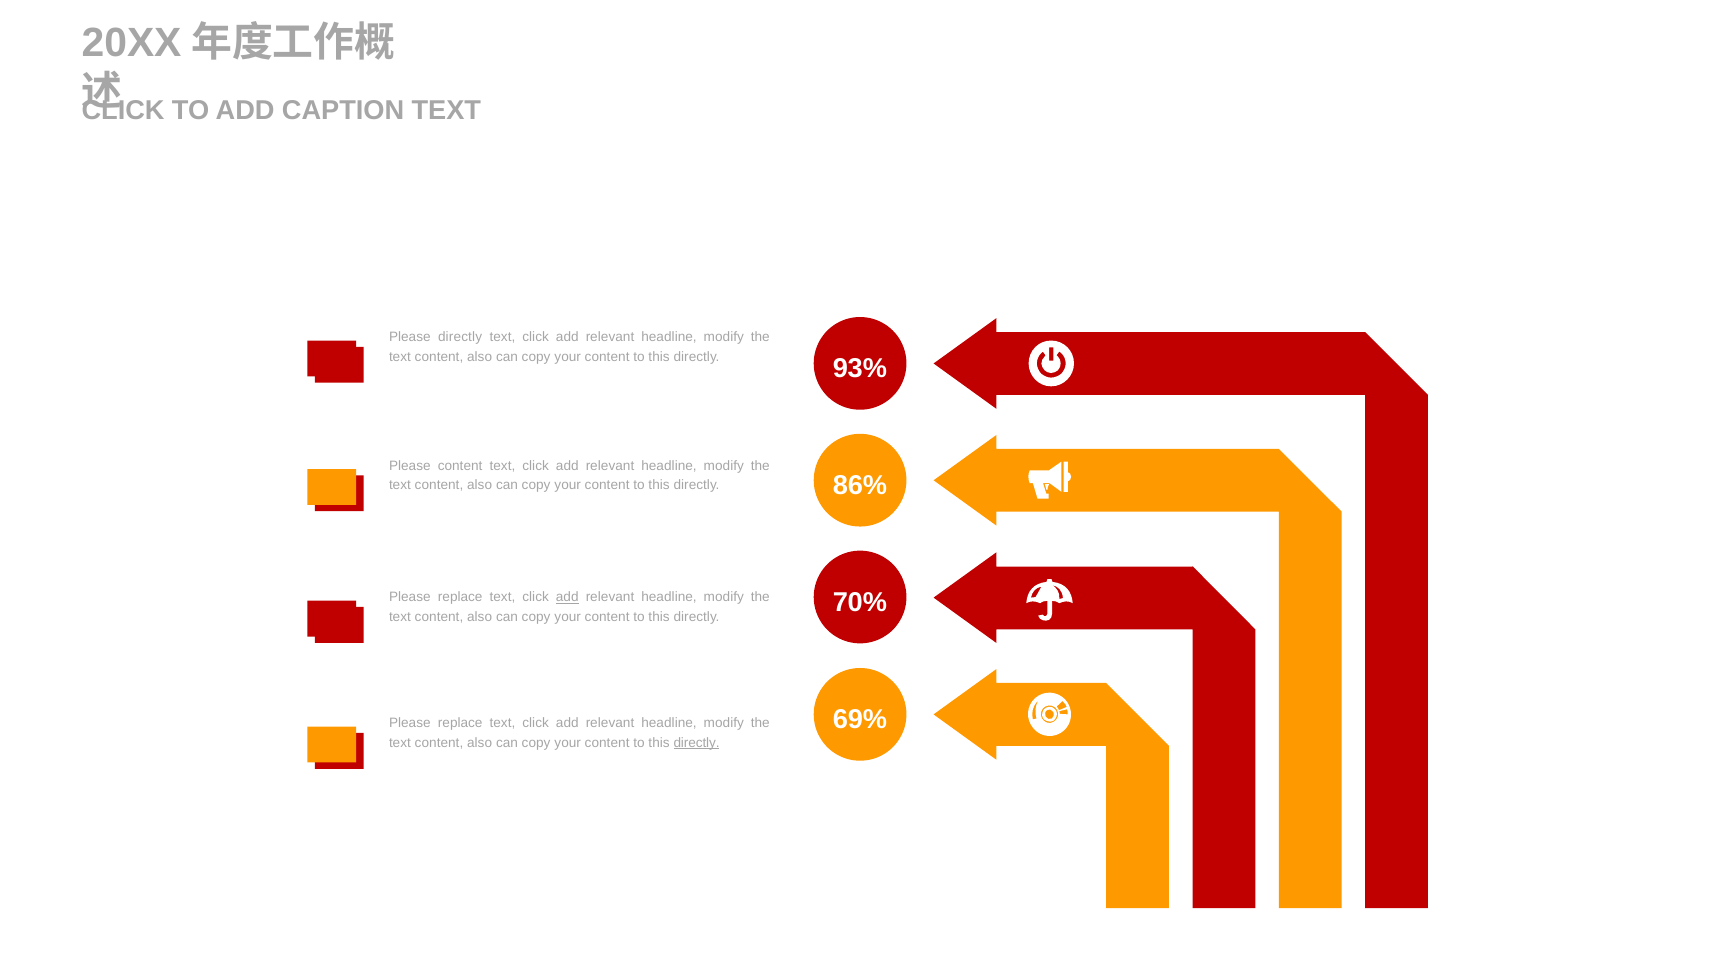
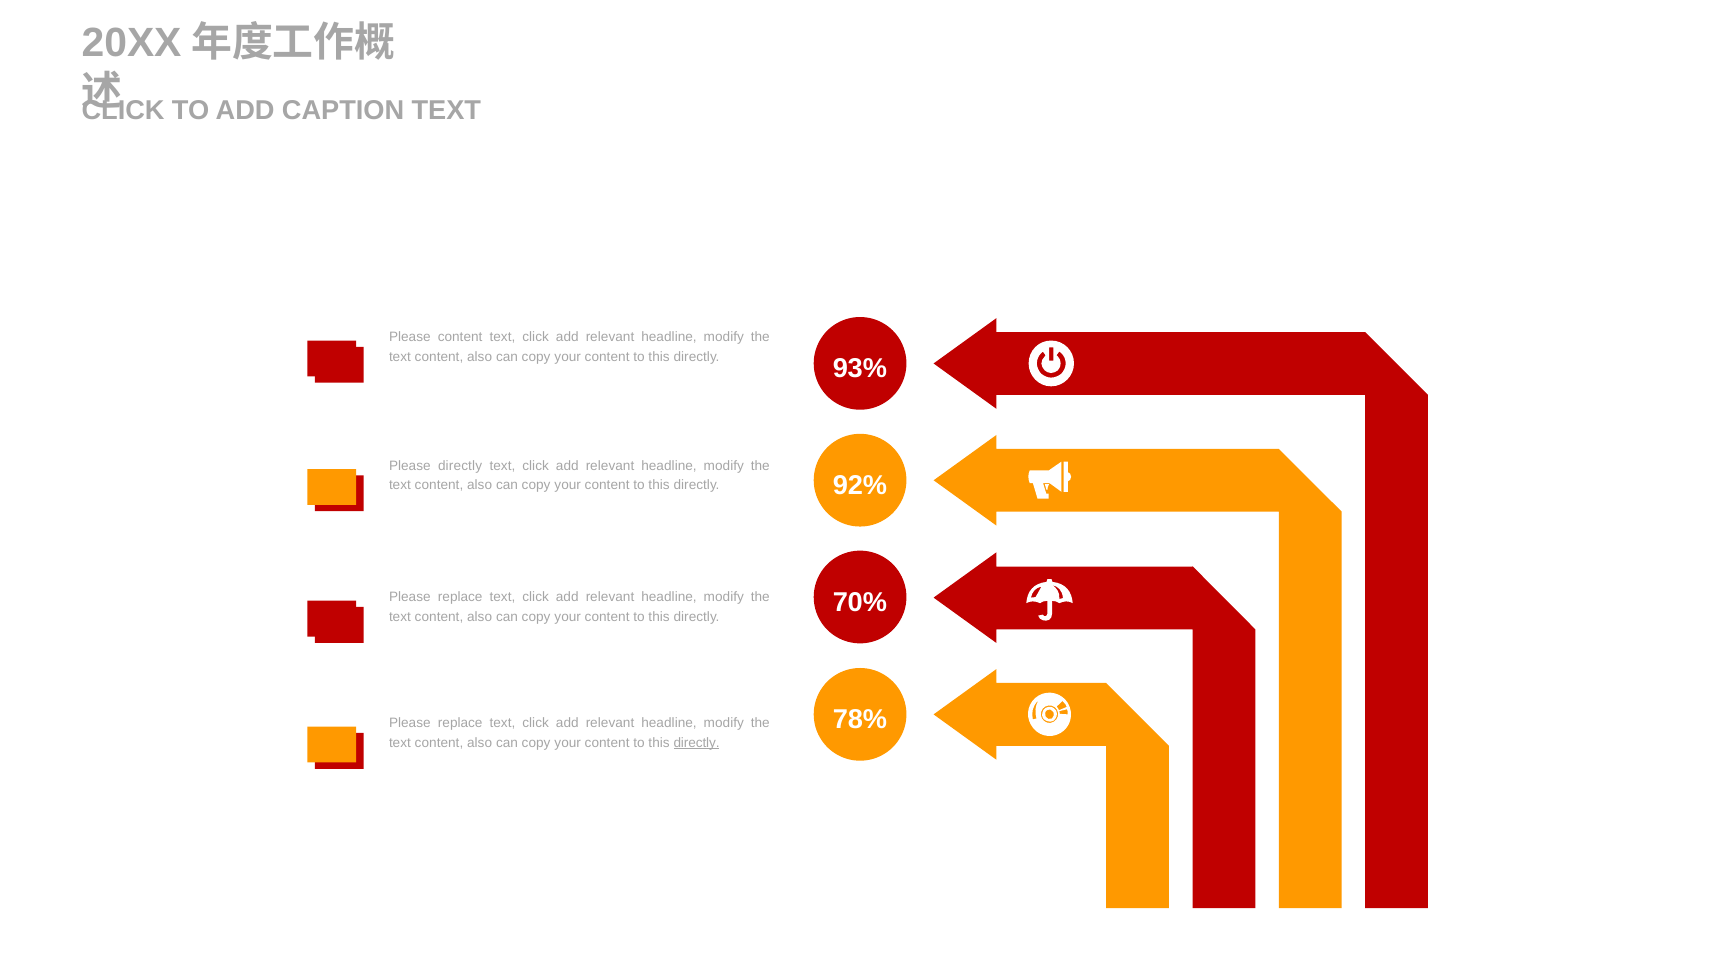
Please directly: directly -> content
Please content: content -> directly
86%: 86% -> 92%
add at (567, 597) underline: present -> none
69%: 69% -> 78%
